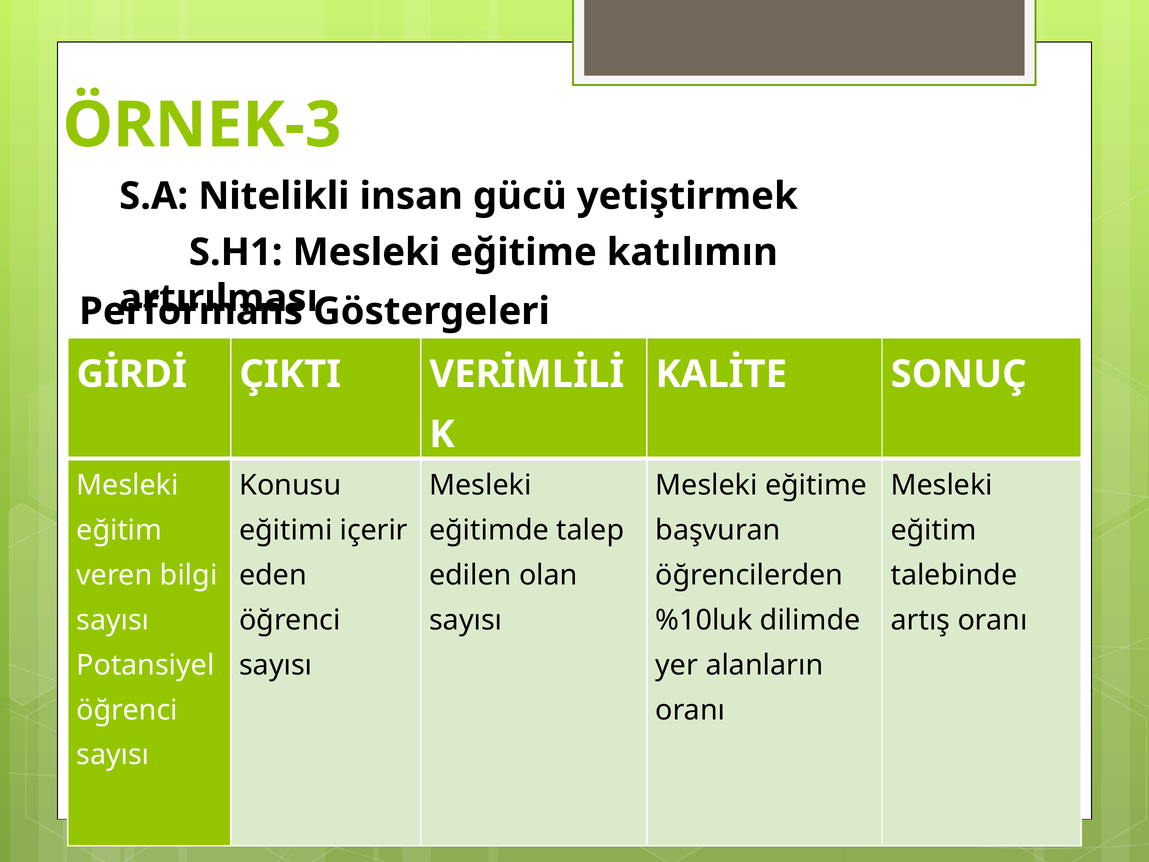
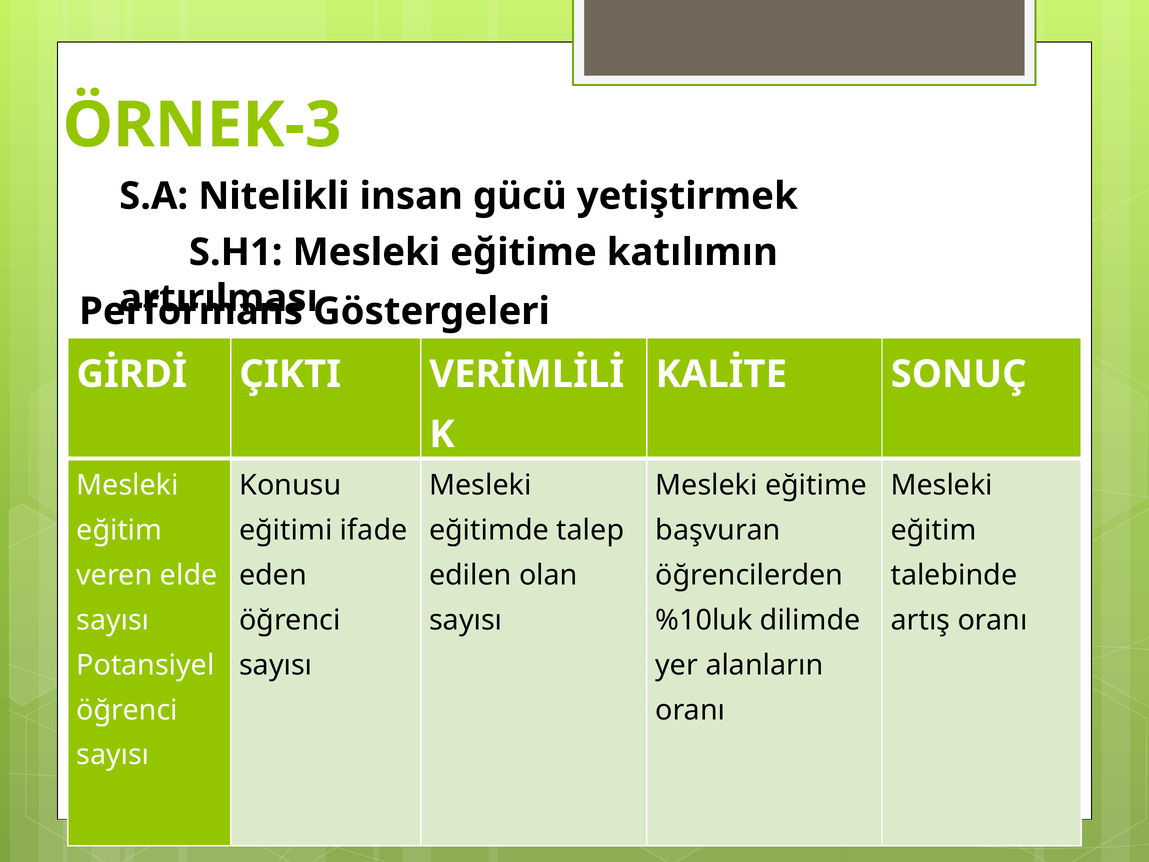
içerir: içerir -> ifade
bilgi: bilgi -> elde
